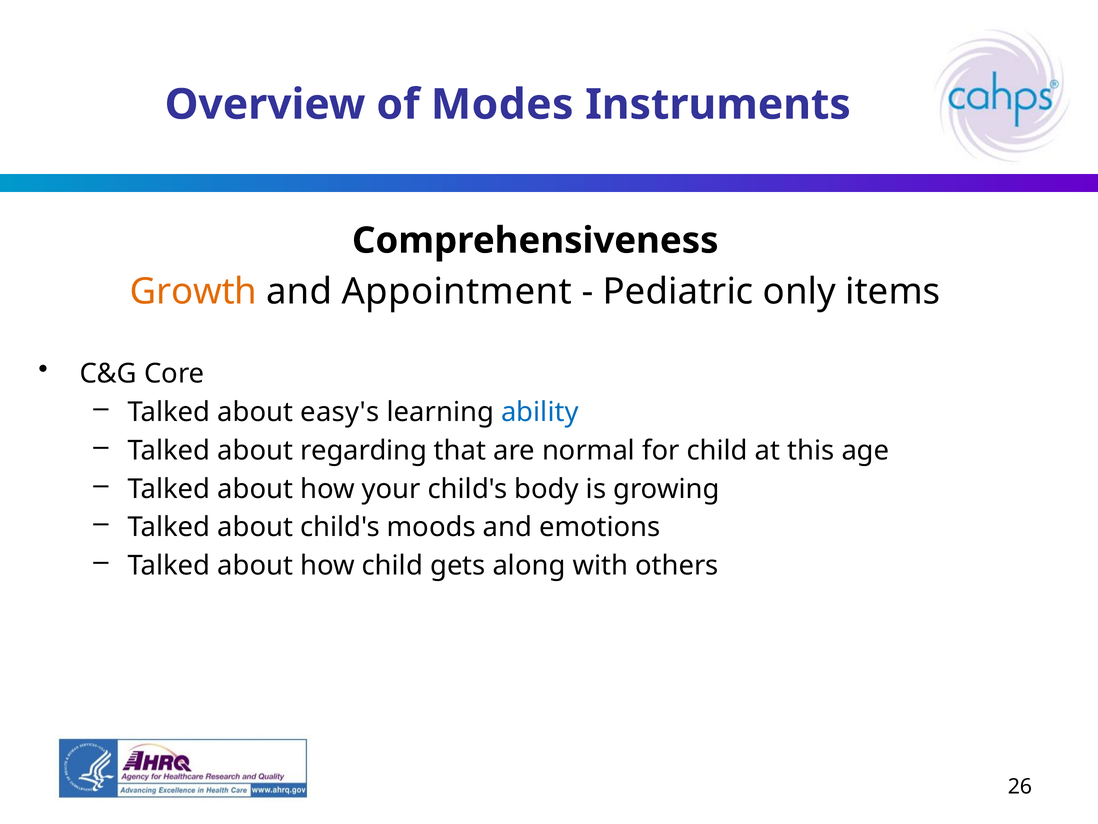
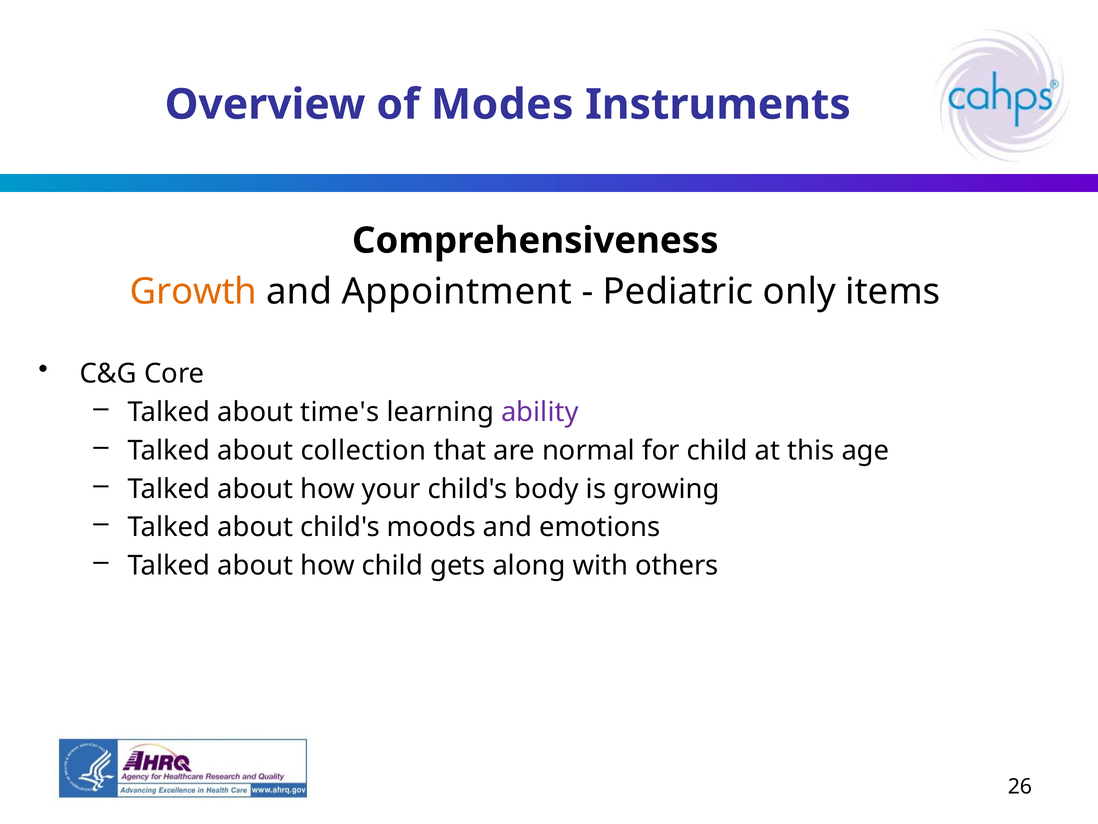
easy's: easy's -> time's
ability colour: blue -> purple
regarding: regarding -> collection
